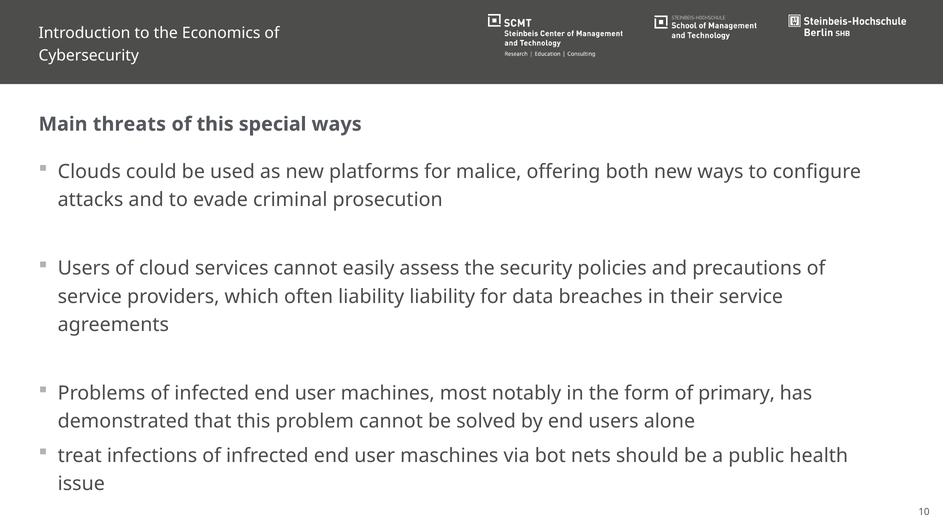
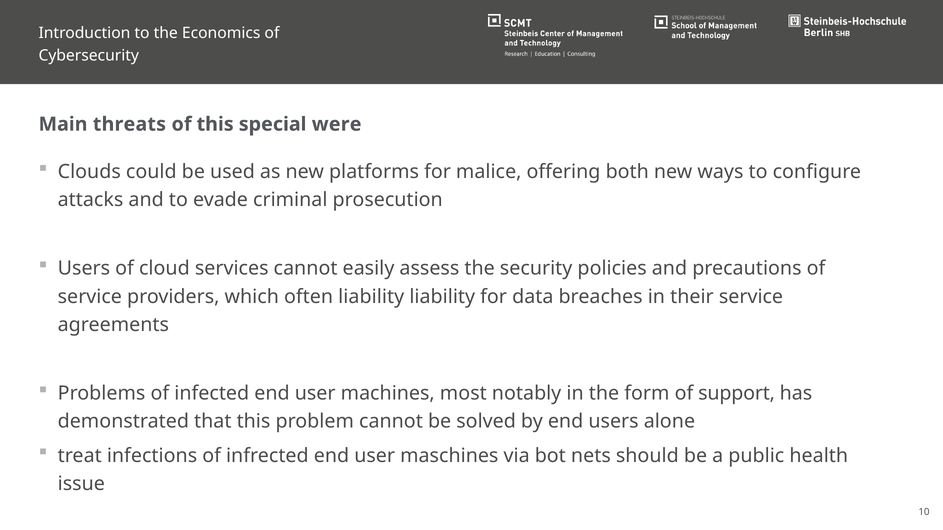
special ways: ways -> were
primary: primary -> support
